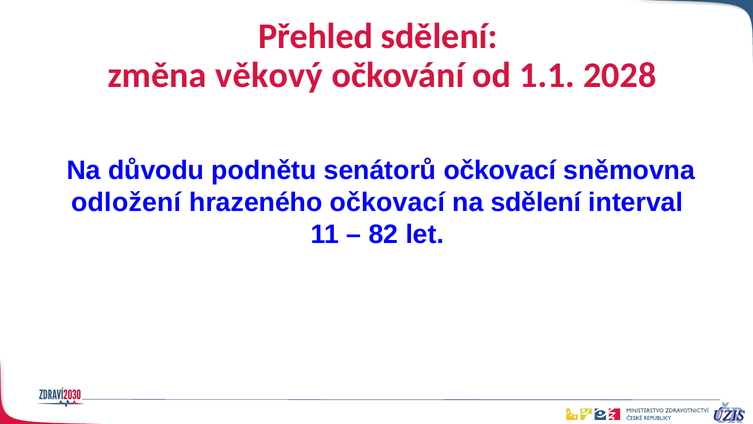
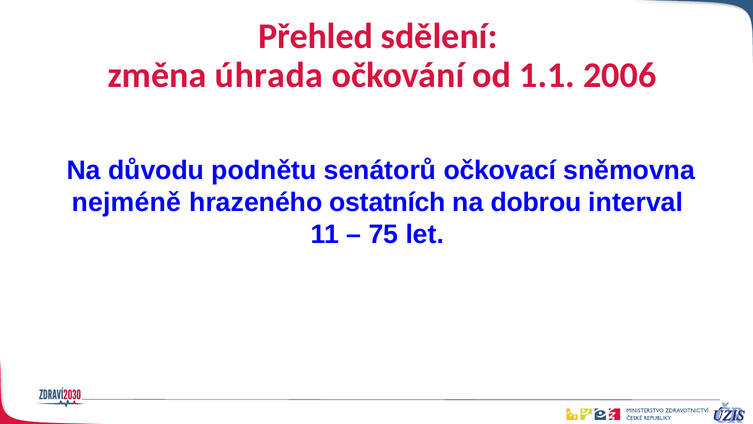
věkový: věkový -> úhrada
2028: 2028 -> 2006
odložení: odložení -> nejméně
hrazeného očkovací: očkovací -> ostatních
na sdělení: sdělení -> dobrou
82: 82 -> 75
